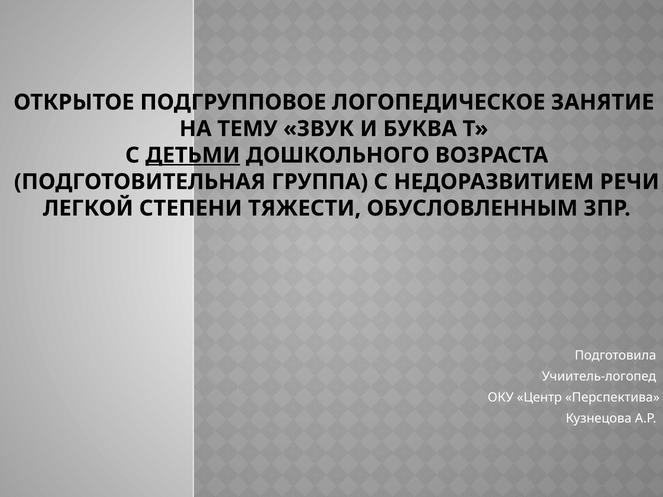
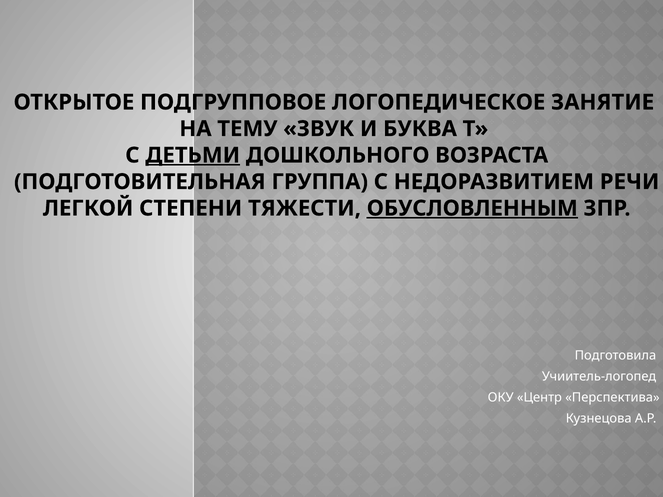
ОБУСЛОВЛЕННЫМ underline: none -> present
